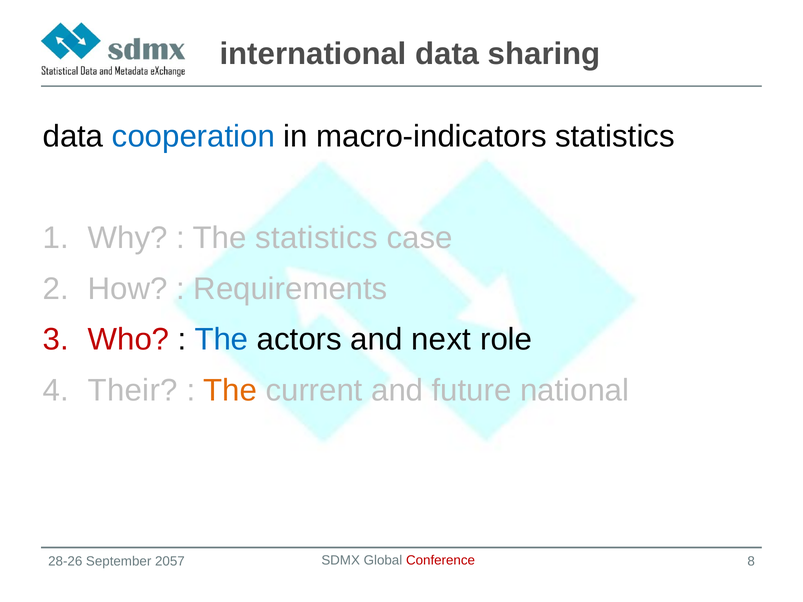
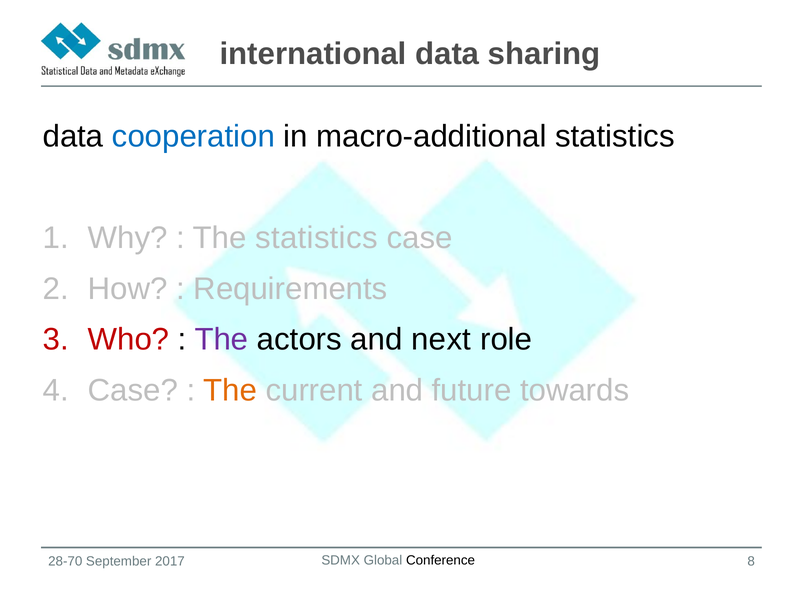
macro-indicators: macro-indicators -> macro-additional
The at (221, 340) colour: blue -> purple
Their at (133, 391): Their -> Case
national: national -> towards
28-26: 28-26 -> 28-70
2057: 2057 -> 2017
Conference colour: red -> black
